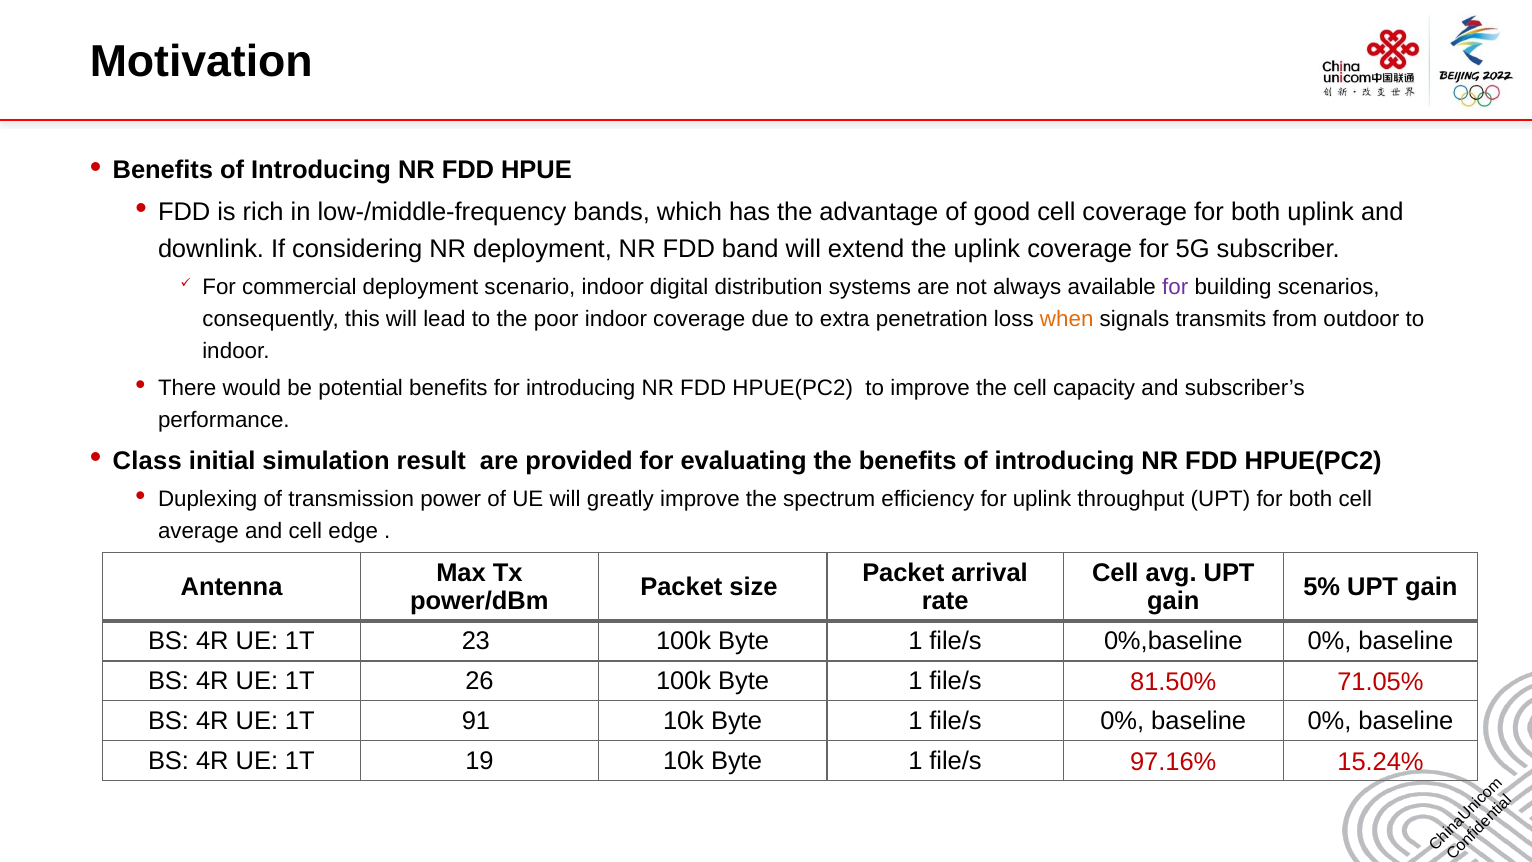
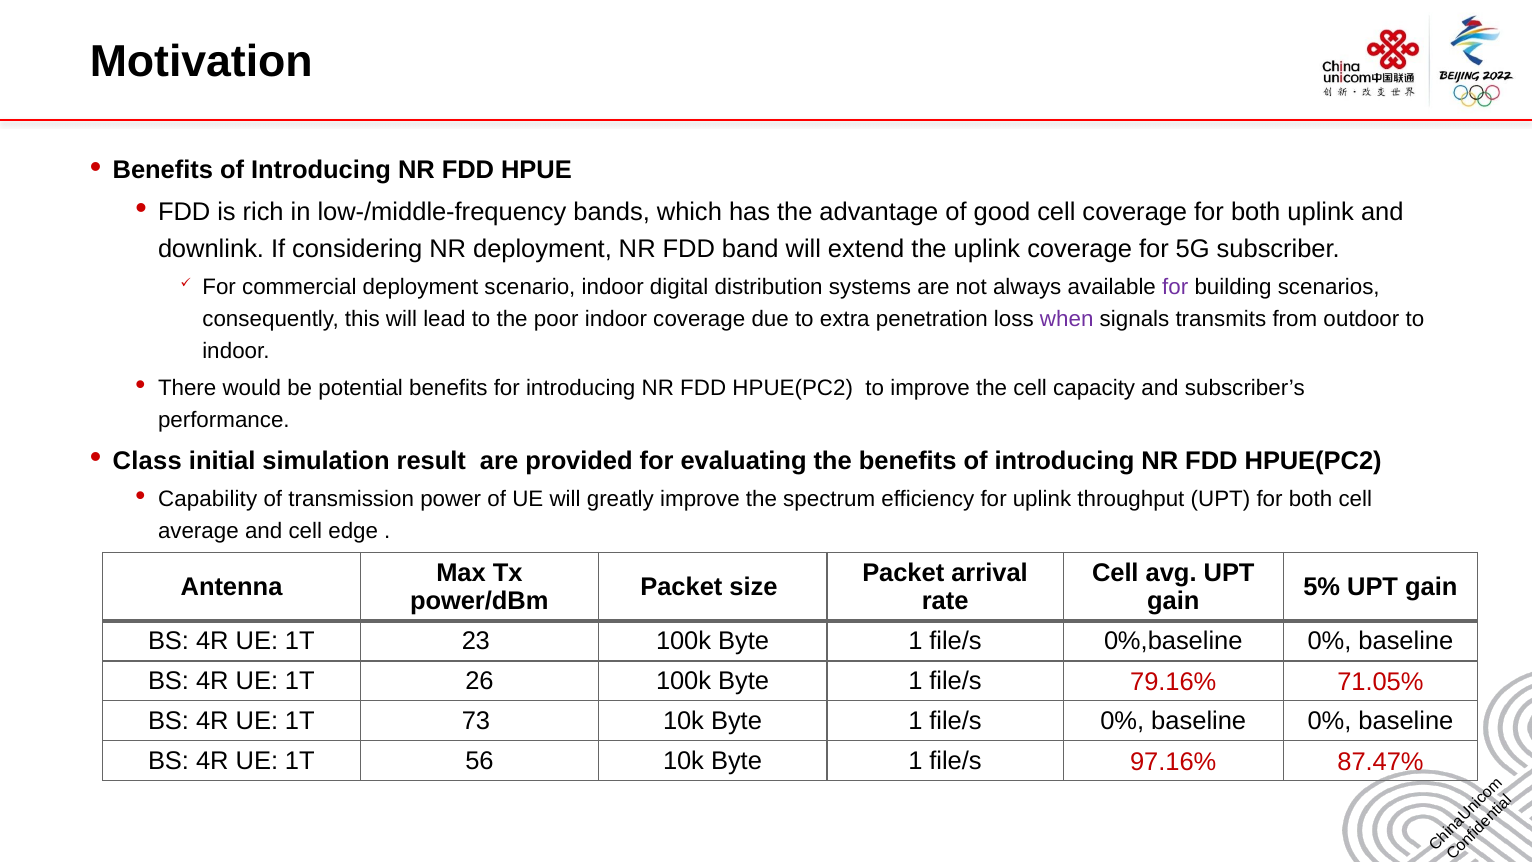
when colour: orange -> purple
Duplexing: Duplexing -> Capability
81.50%: 81.50% -> 79.16%
91: 91 -> 73
19: 19 -> 56
15.24%: 15.24% -> 87.47%
